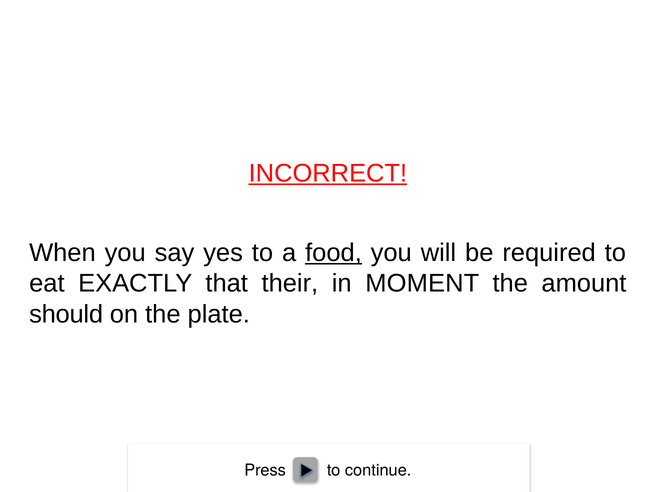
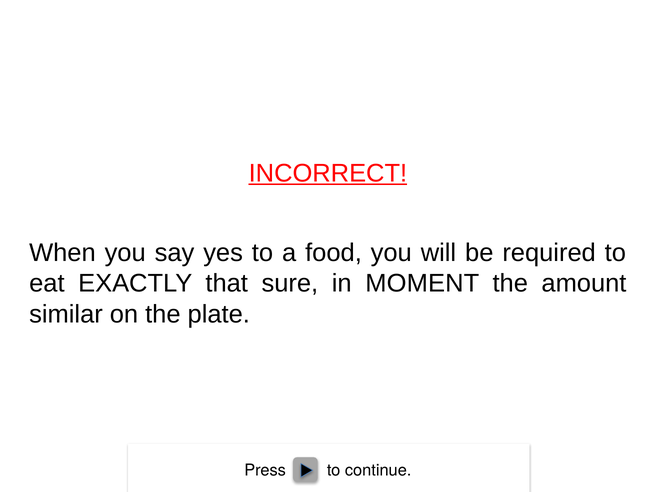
food underline: present -> none
their: their -> sure
should: should -> similar
